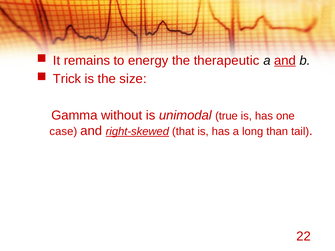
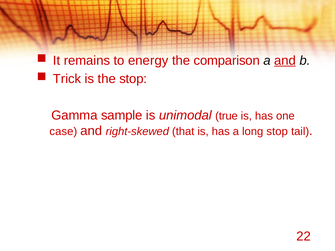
therapeutic: therapeutic -> comparison
the size: size -> stop
without: without -> sample
right-skewed underline: present -> none
long than: than -> stop
